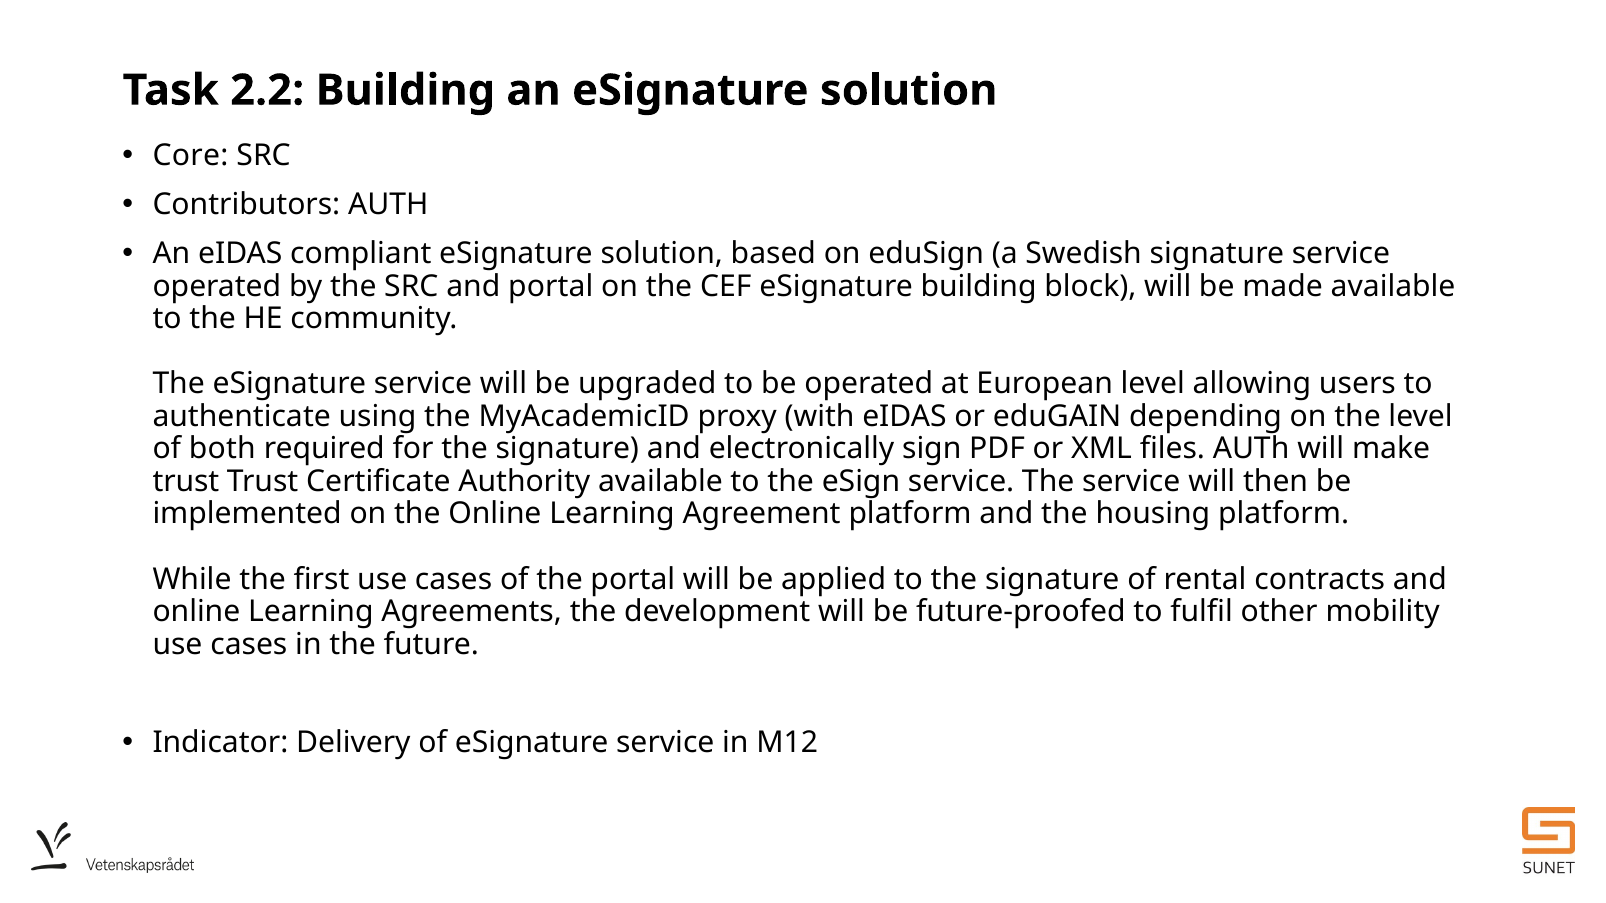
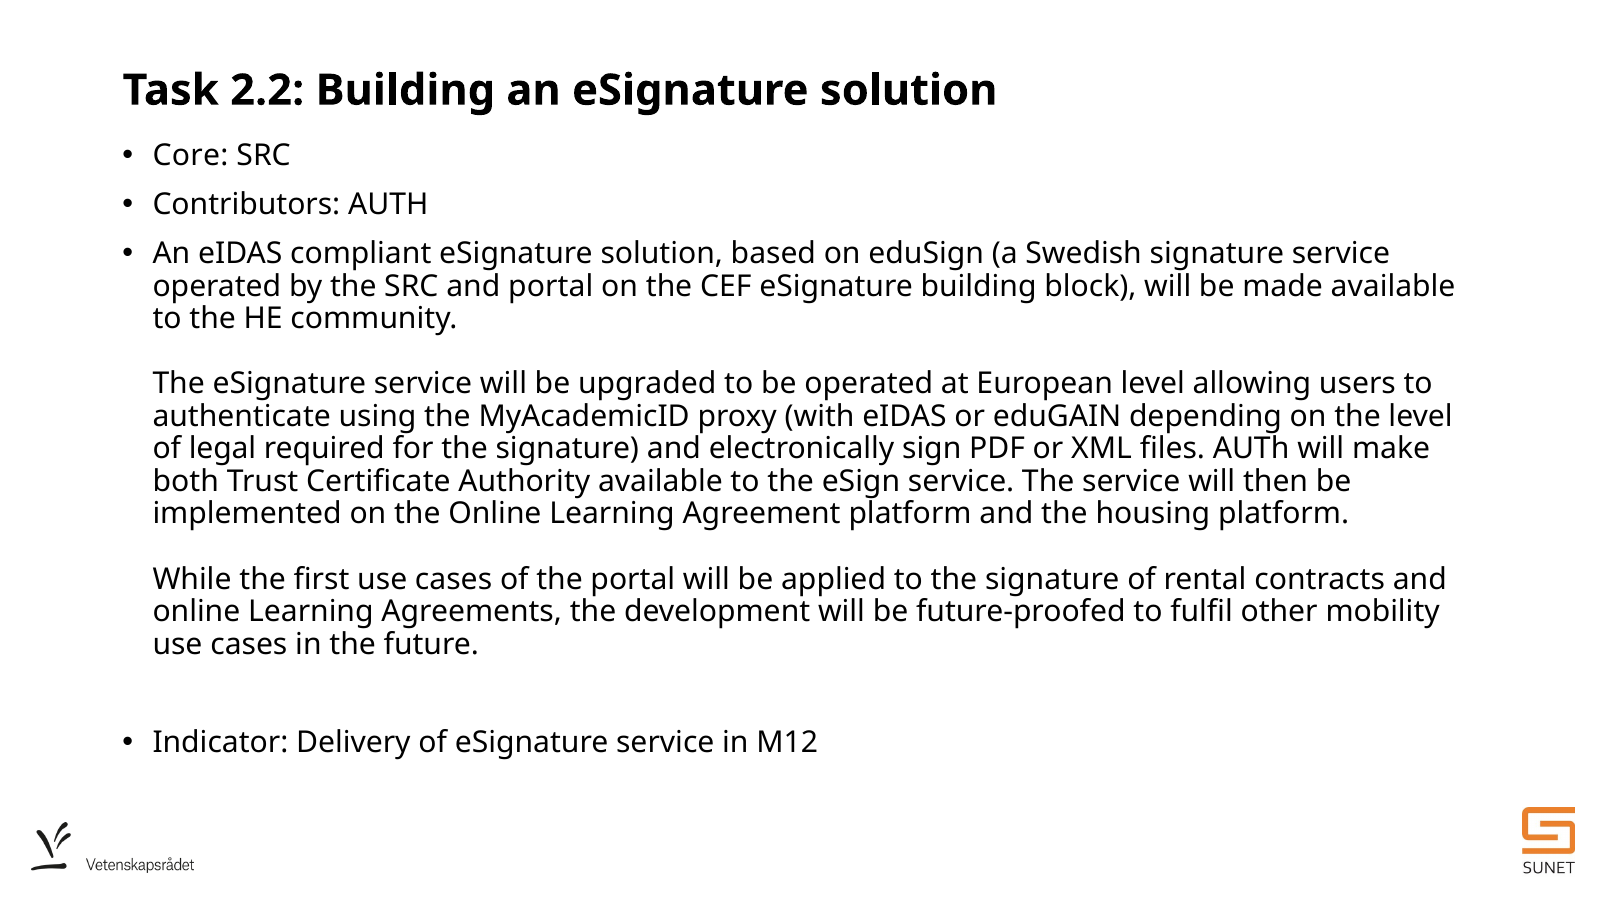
both: both -> legal
trust at (186, 482): trust -> both
